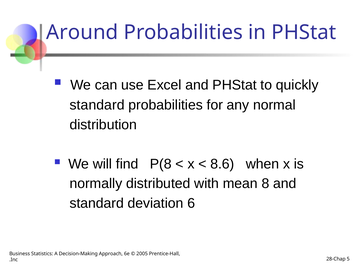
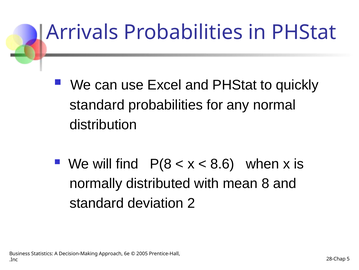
Around: Around -> Arrivals
6: 6 -> 2
